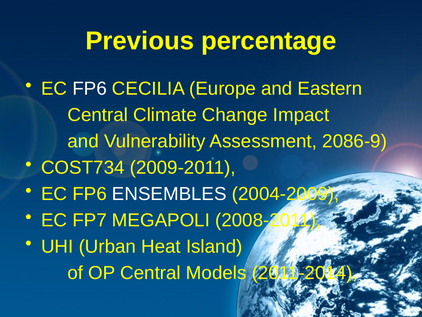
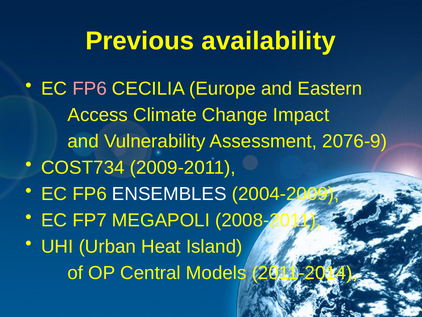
percentage: percentage -> availability
FP6 at (90, 89) colour: white -> pink
Central at (98, 115): Central -> Access
2086-9: 2086-9 -> 2076-9
